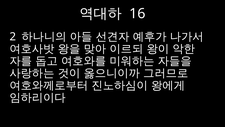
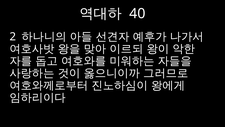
16: 16 -> 40
